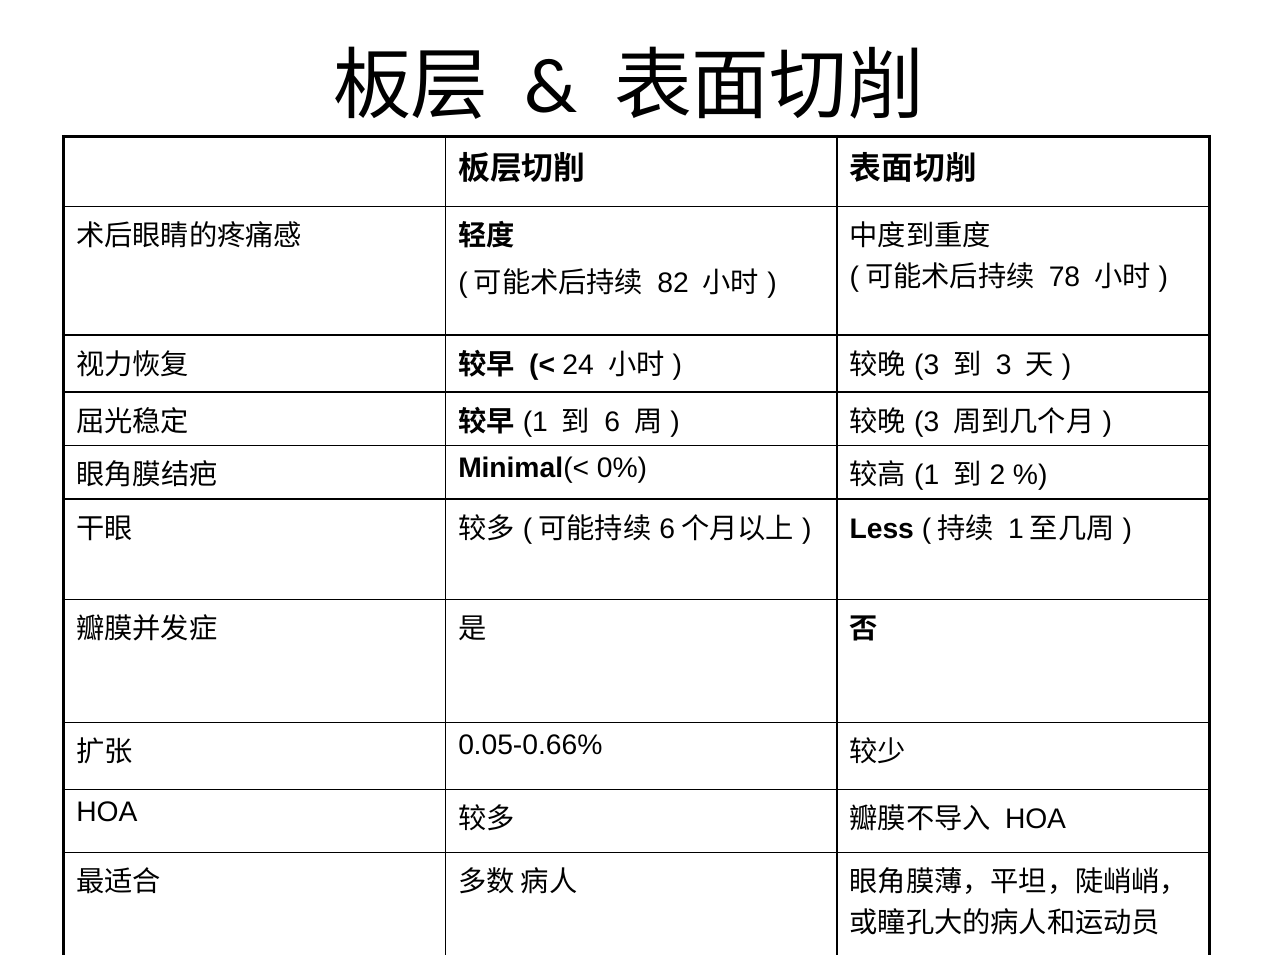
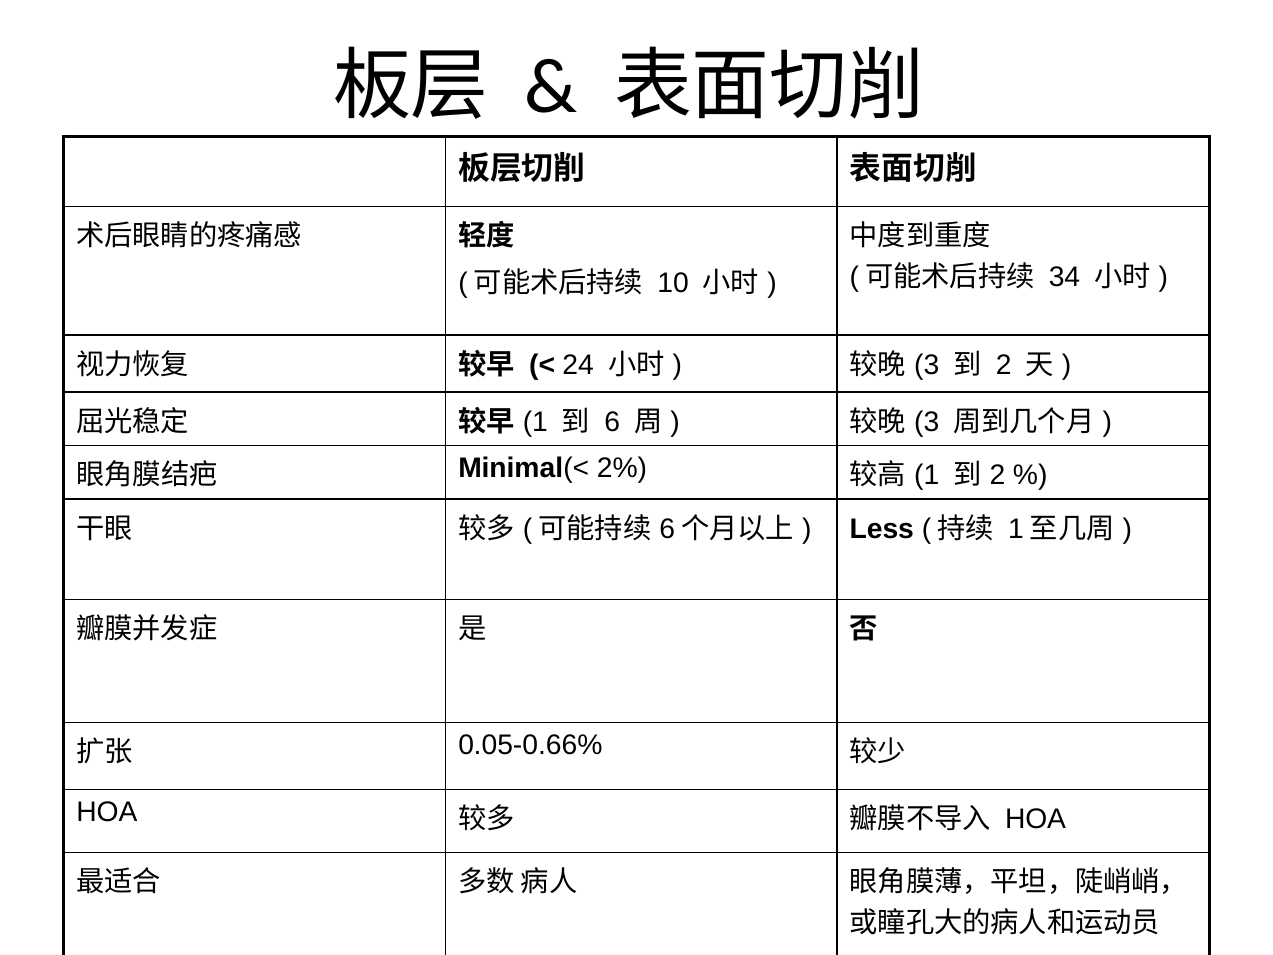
78: 78 -> 34
82: 82 -> 10
3 at (1004, 365): 3 -> 2
0%: 0% -> 2%
